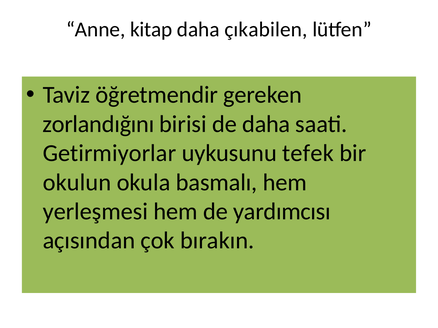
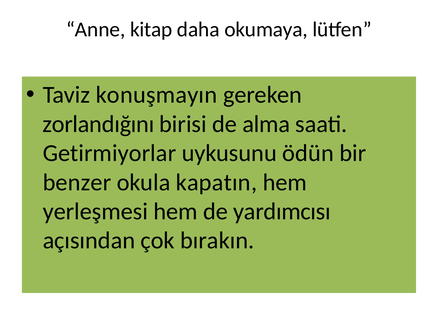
çıkabilen: çıkabilen -> okumaya
öğretmendir: öğretmendir -> konuşmayın
de daha: daha -> alma
tefek: tefek -> ödün
okulun: okulun -> benzer
basmalı: basmalı -> kapatın
